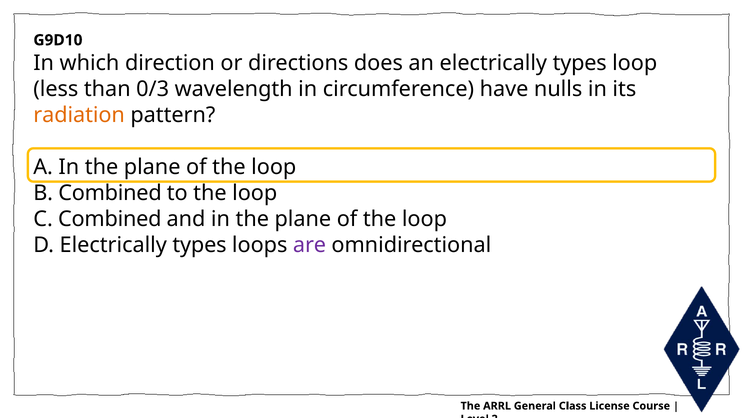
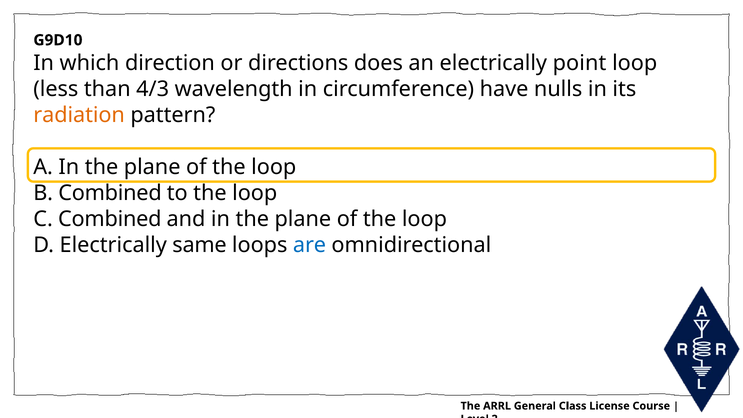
an electrically types: types -> point
0/3: 0/3 -> 4/3
D Electrically types: types -> same
are colour: purple -> blue
